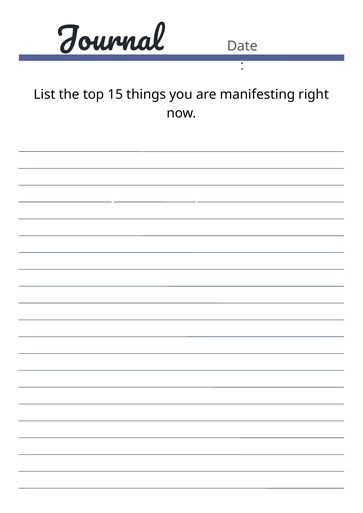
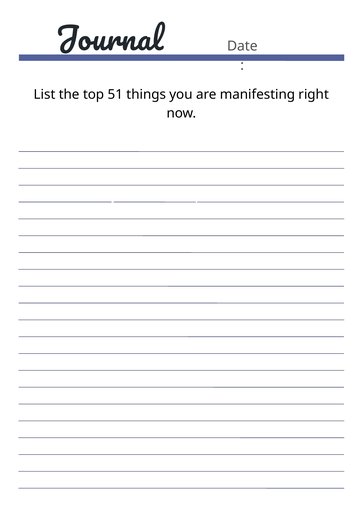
15: 15 -> 51
